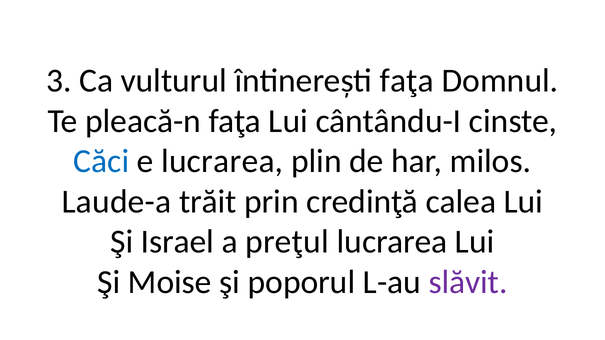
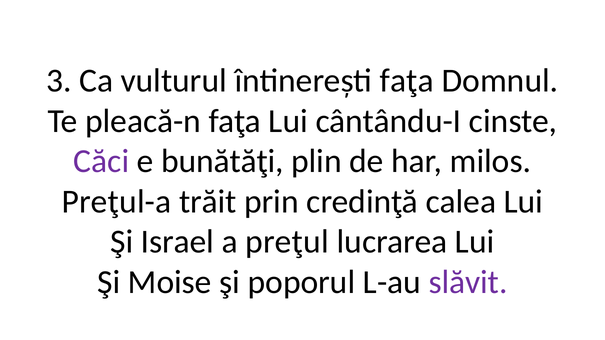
Căci colour: blue -> purple
e lucrarea: lucrarea -> bunătăţi
Laude-a: Laude-a -> Preţul-a
